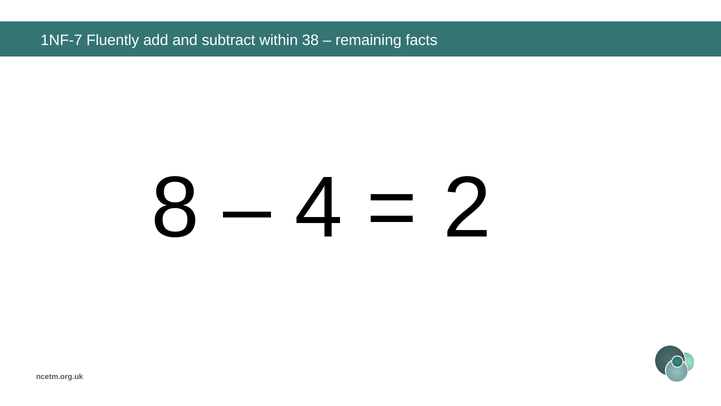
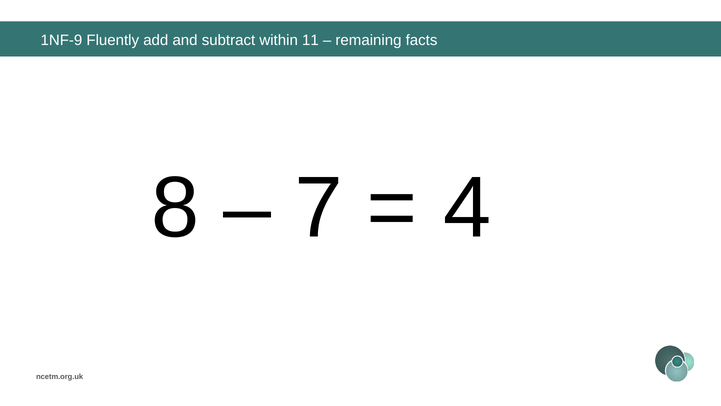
1NF-7: 1NF-7 -> 1NF-9
38: 38 -> 11
4: 4 -> 7
2: 2 -> 4
